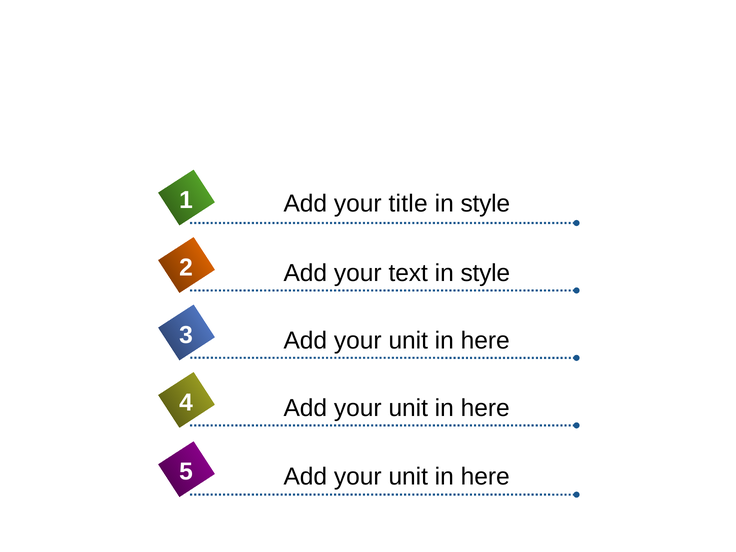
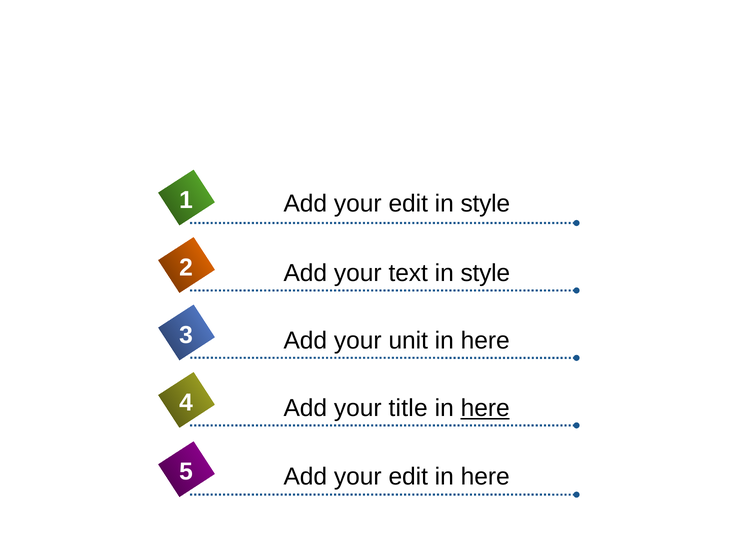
title at (408, 204): title -> edit
unit at (408, 408): unit -> title
here at (485, 408) underline: none -> present
unit at (408, 477): unit -> edit
